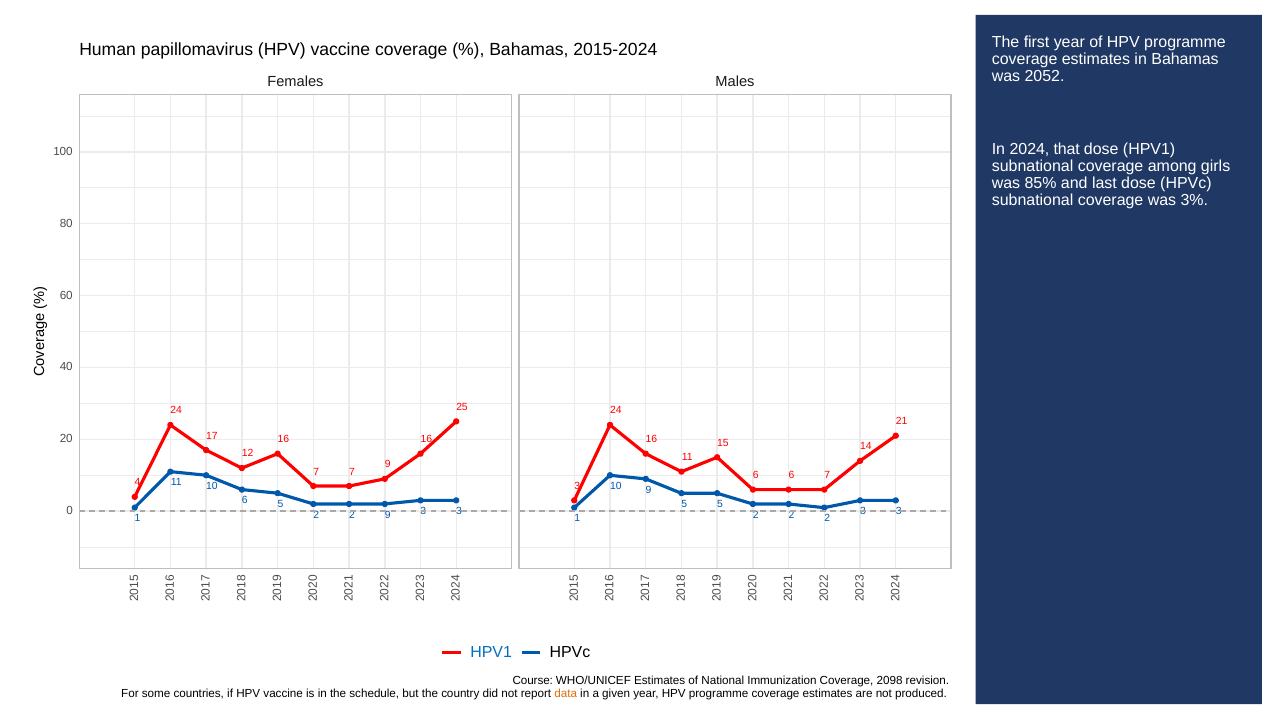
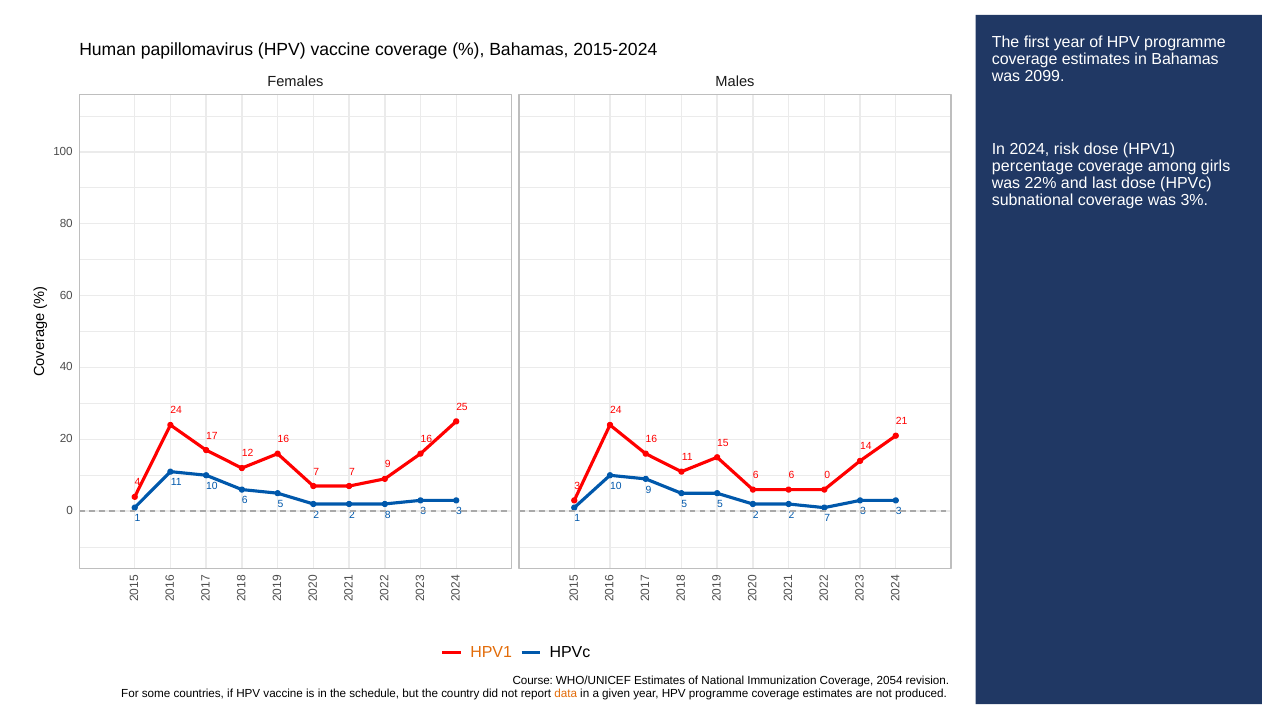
2052: 2052 -> 2099
that: that -> risk
subnational at (1033, 166): subnational -> percentage
85%: 85% -> 22%
6 7: 7 -> 0
2 9: 9 -> 8
2 at (827, 518): 2 -> 7
HPV1 at (491, 652) colour: blue -> orange
2098: 2098 -> 2054
